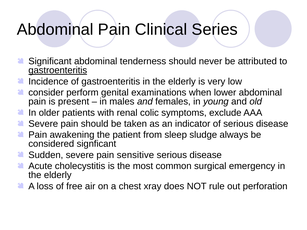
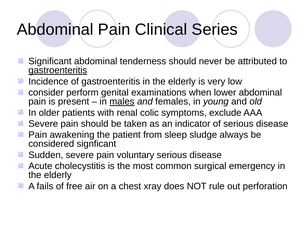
males underline: none -> present
sensitive: sensitive -> voluntary
loss: loss -> fails
